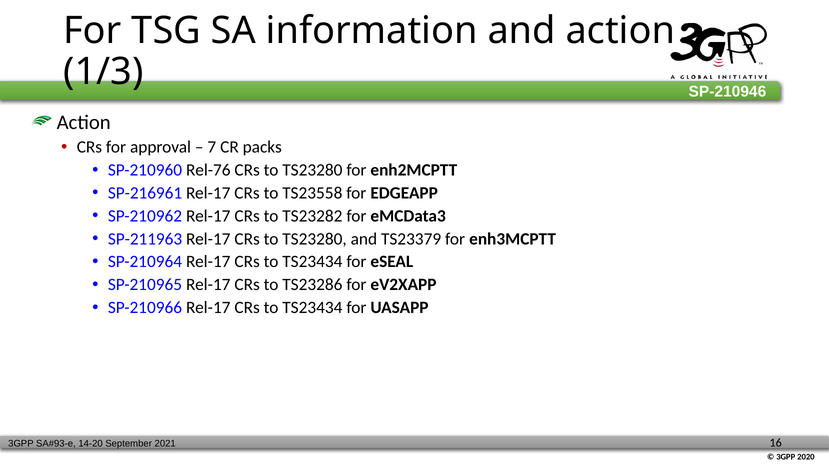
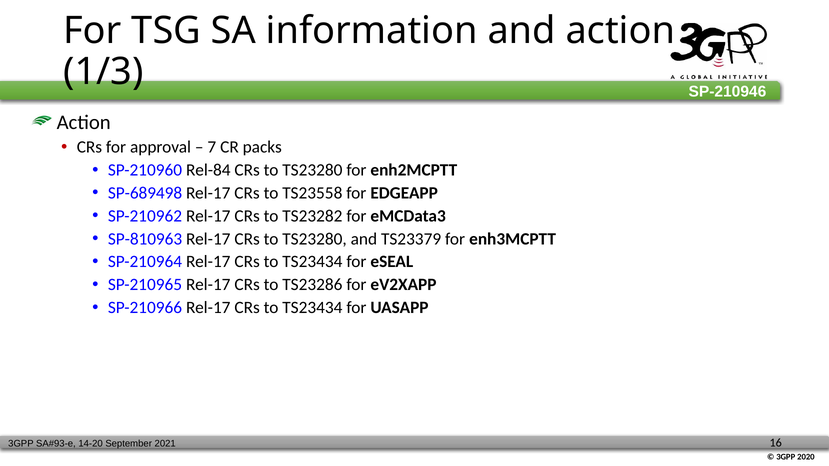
Rel-76: Rel-76 -> Rel-84
SP-216961: SP-216961 -> SP-689498
SP-211963: SP-211963 -> SP-810963
